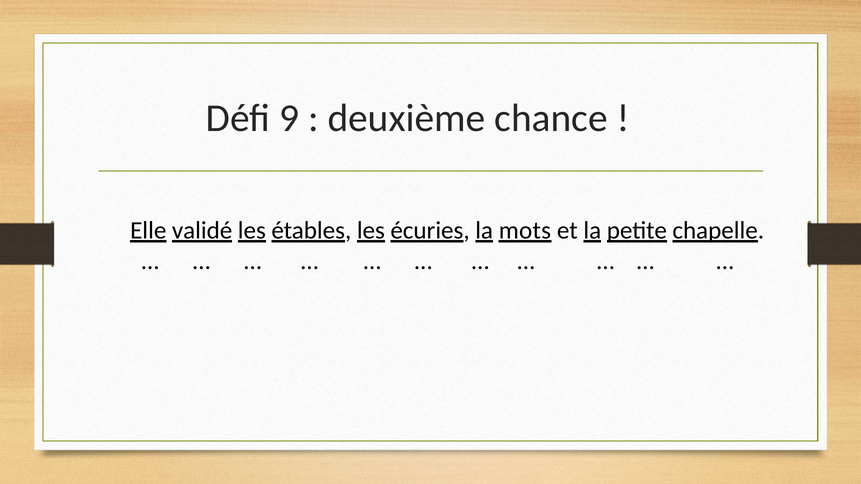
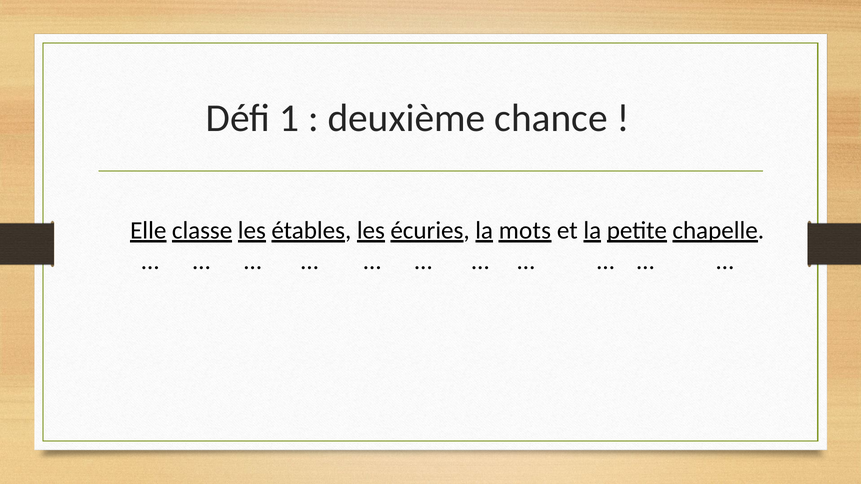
9: 9 -> 1
validé: validé -> classe
